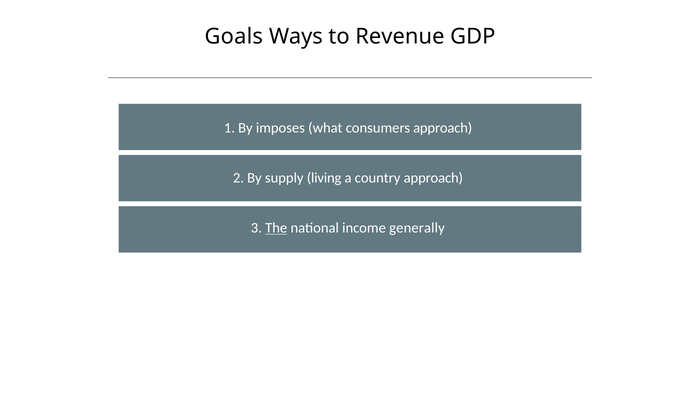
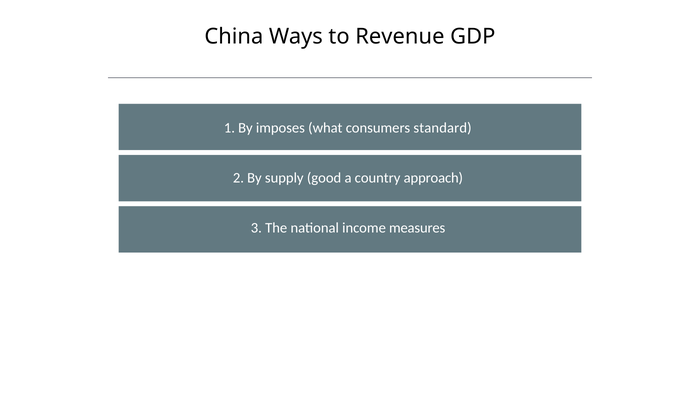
Goals: Goals -> China
consumers approach: approach -> standard
living: living -> good
The underline: present -> none
generally: generally -> measures
